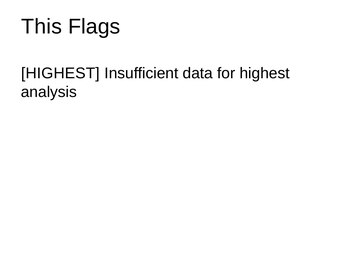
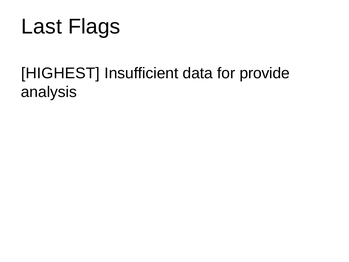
This: This -> Last
for highest: highest -> provide
